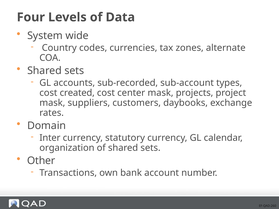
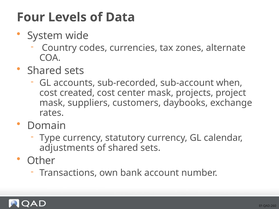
types: types -> when
Inter: Inter -> Type
organization: organization -> adjustments
